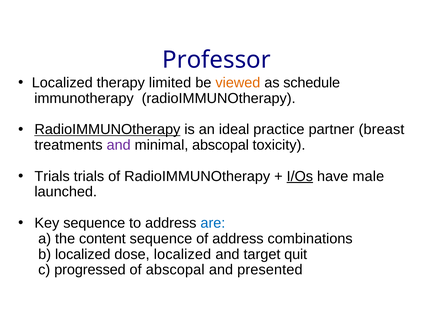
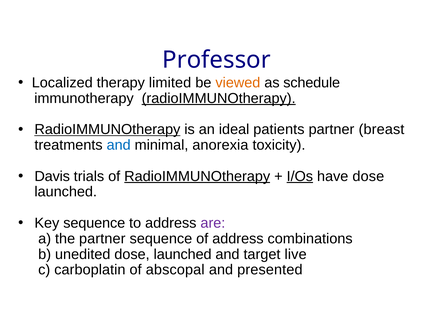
radioIMMUNOtherapy at (219, 98) underline: none -> present
practice: practice -> patients
and at (119, 145) colour: purple -> blue
minimal abscopal: abscopal -> anorexia
Trials at (52, 176): Trials -> Davis
RadioIMMUNOtherapy at (197, 176) underline: none -> present
have male: male -> dose
are colour: blue -> purple
the content: content -> partner
b localized: localized -> unedited
localized at (182, 254): localized -> launched
quit: quit -> live
progressed: progressed -> carboplatin
